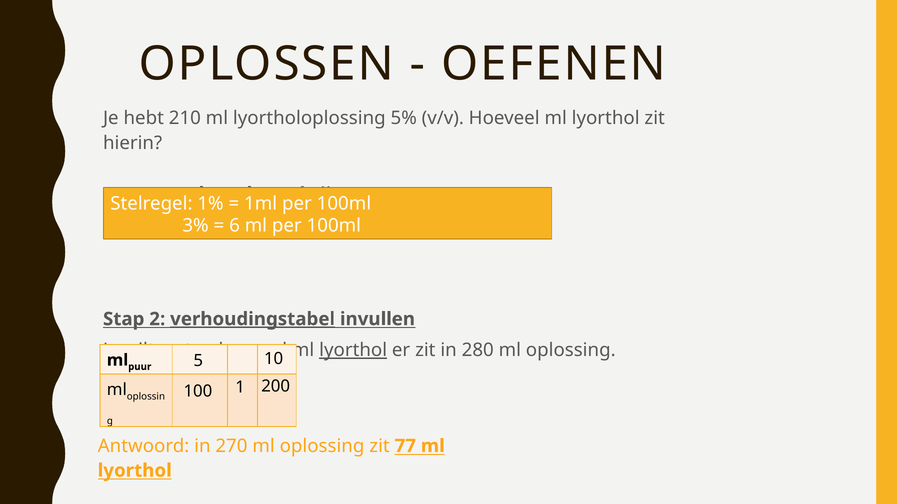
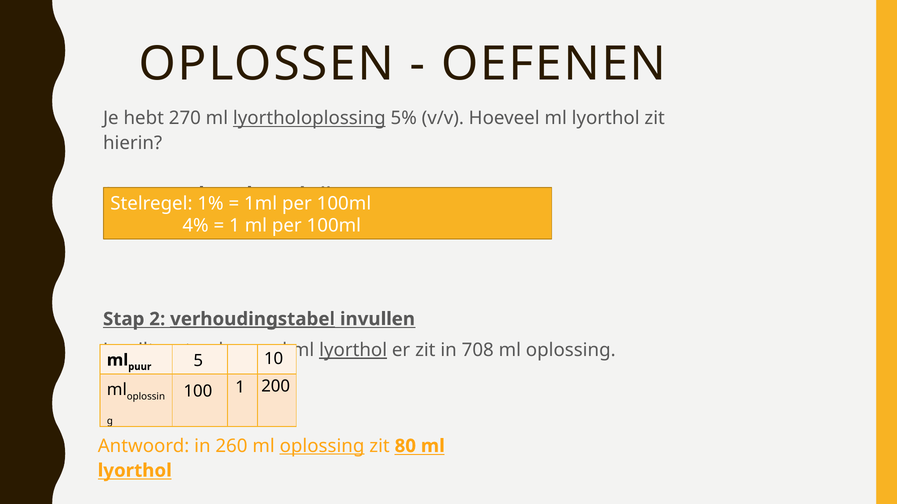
210: 210 -> 270
lyortholoplossing underline: none -> present
3%: 3% -> 4%
6 at (235, 226): 6 -> 1
280: 280 -> 708
270: 270 -> 260
oplossing at (322, 446) underline: none -> present
77: 77 -> 80
